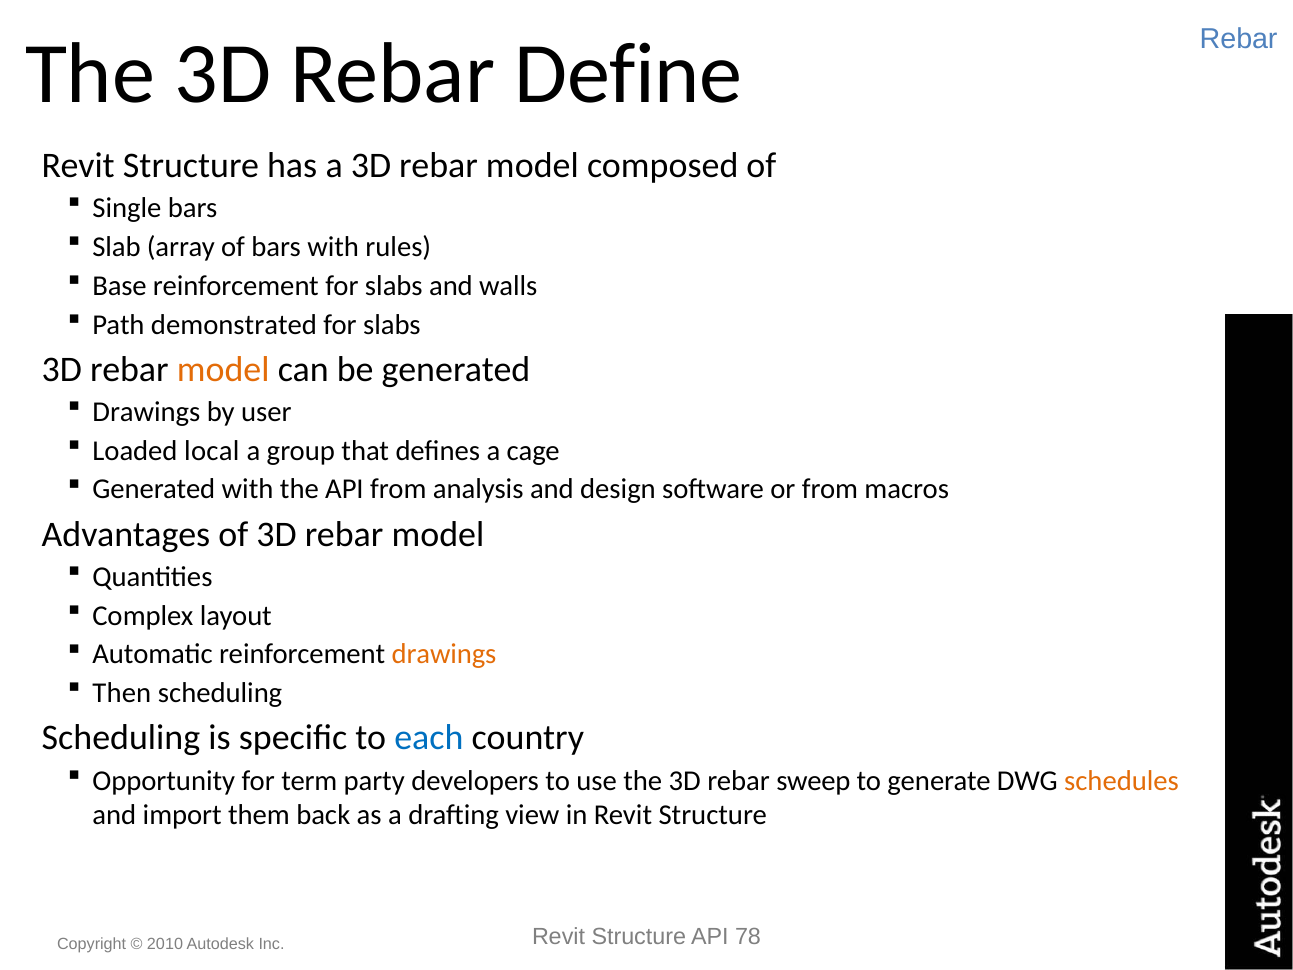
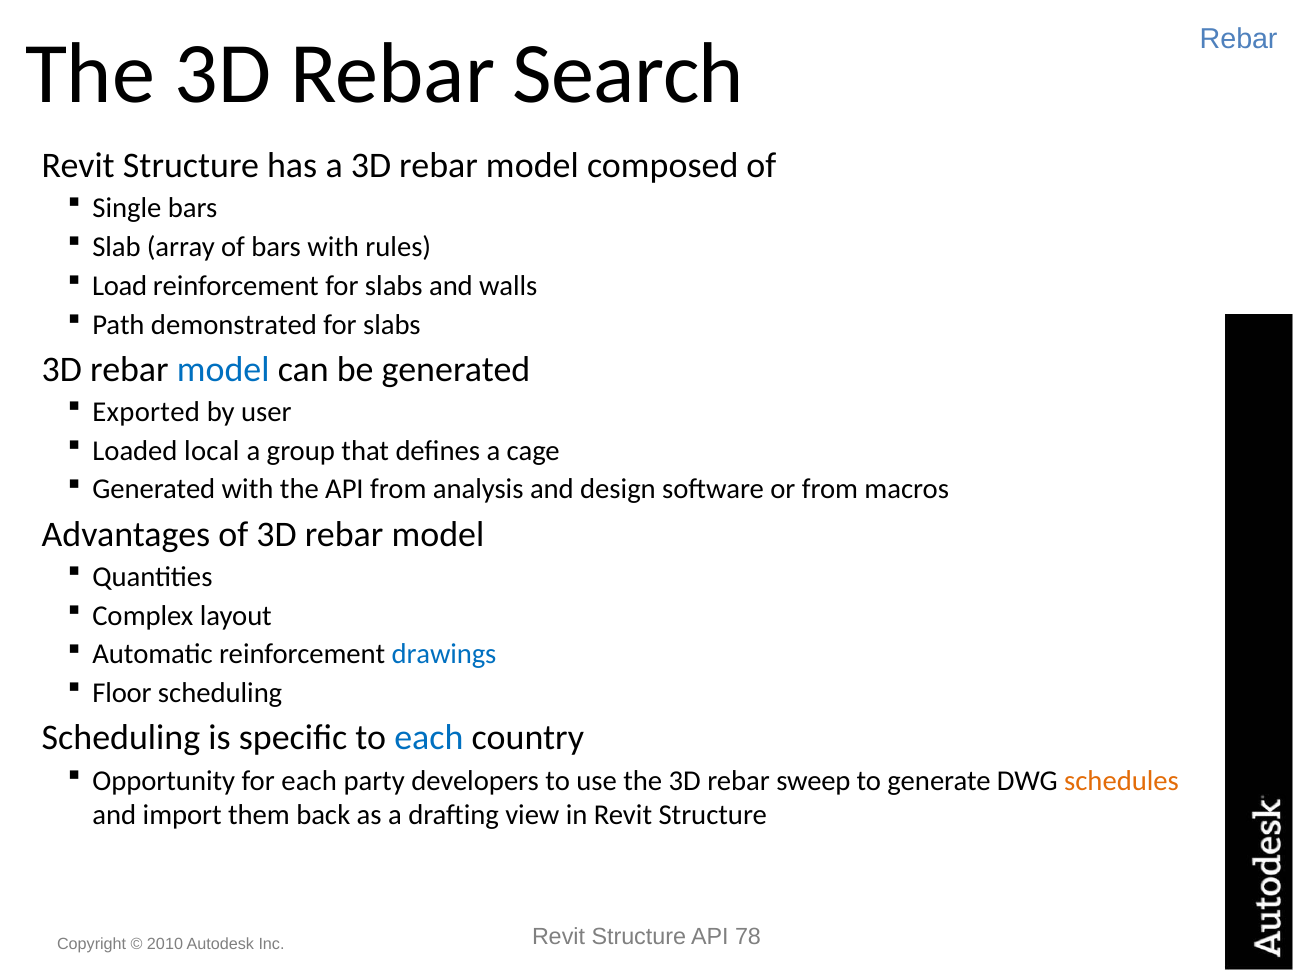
Define: Define -> Search
Base: Base -> Load
model at (223, 369) colour: orange -> blue
Drawings at (146, 412): Drawings -> Exported
drawings at (444, 654) colour: orange -> blue
Then: Then -> Floor
for term: term -> each
